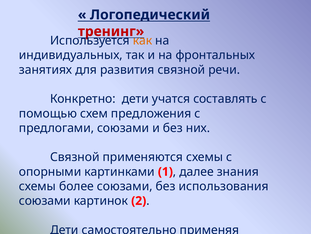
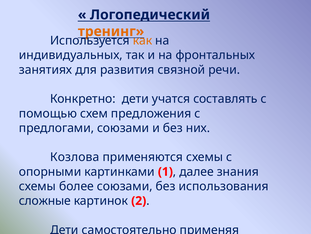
тренинг colour: red -> orange
Связной at (75, 157): Связной -> Козлова
союзами at (45, 200): союзами -> сложные
